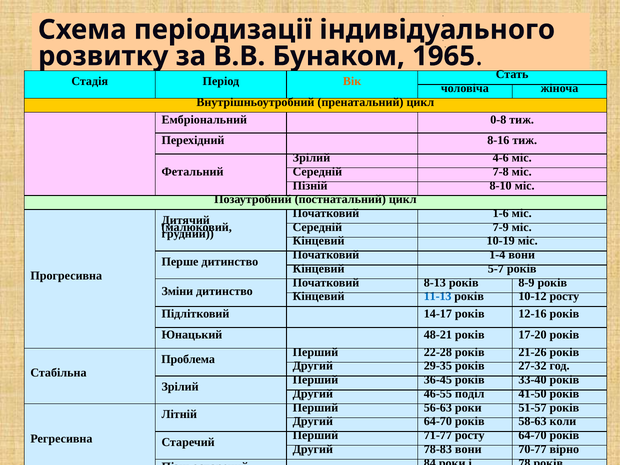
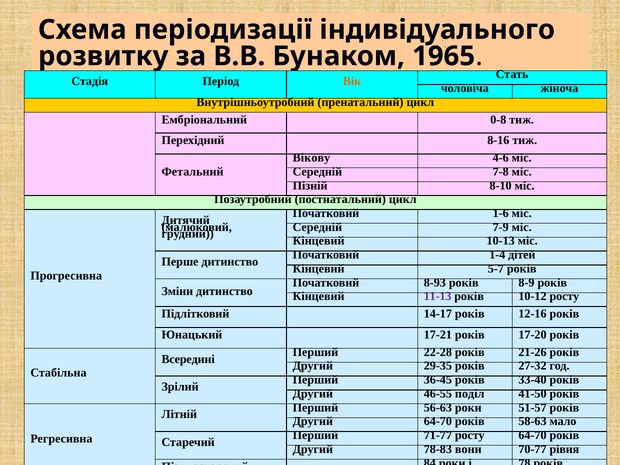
Зрілий at (311, 158): Зрілий -> Вікову
10-19: 10-19 -> 10-13
1-4 вони: вони -> дітей
8-13: 8-13 -> 8-93
11-13 colour: blue -> purple
48-21: 48-21 -> 17-21
Проблема: Проблема -> Всередині
коли: коли -> мало
вірно: вірно -> рівня
